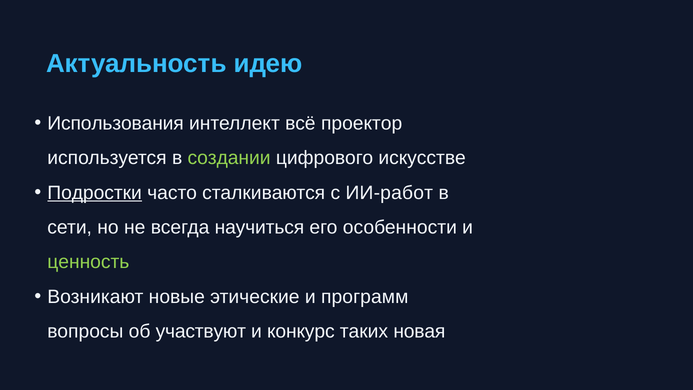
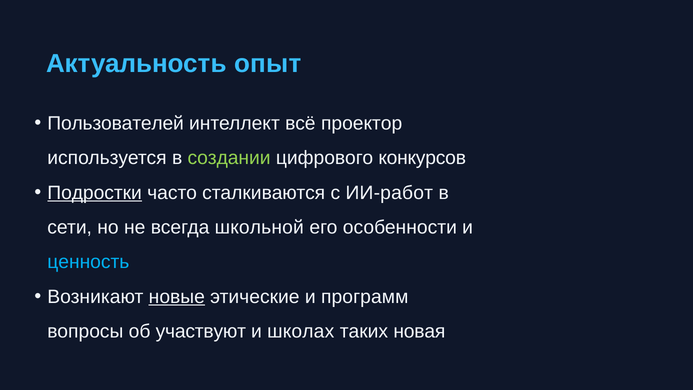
идею: идею -> опыт
Использования: Использования -> Пользователей
искусстве: искусстве -> конкурсов
научиться: научиться -> школьной
ценность colour: light green -> light blue
новые underline: none -> present
конкурс: конкурс -> школах
